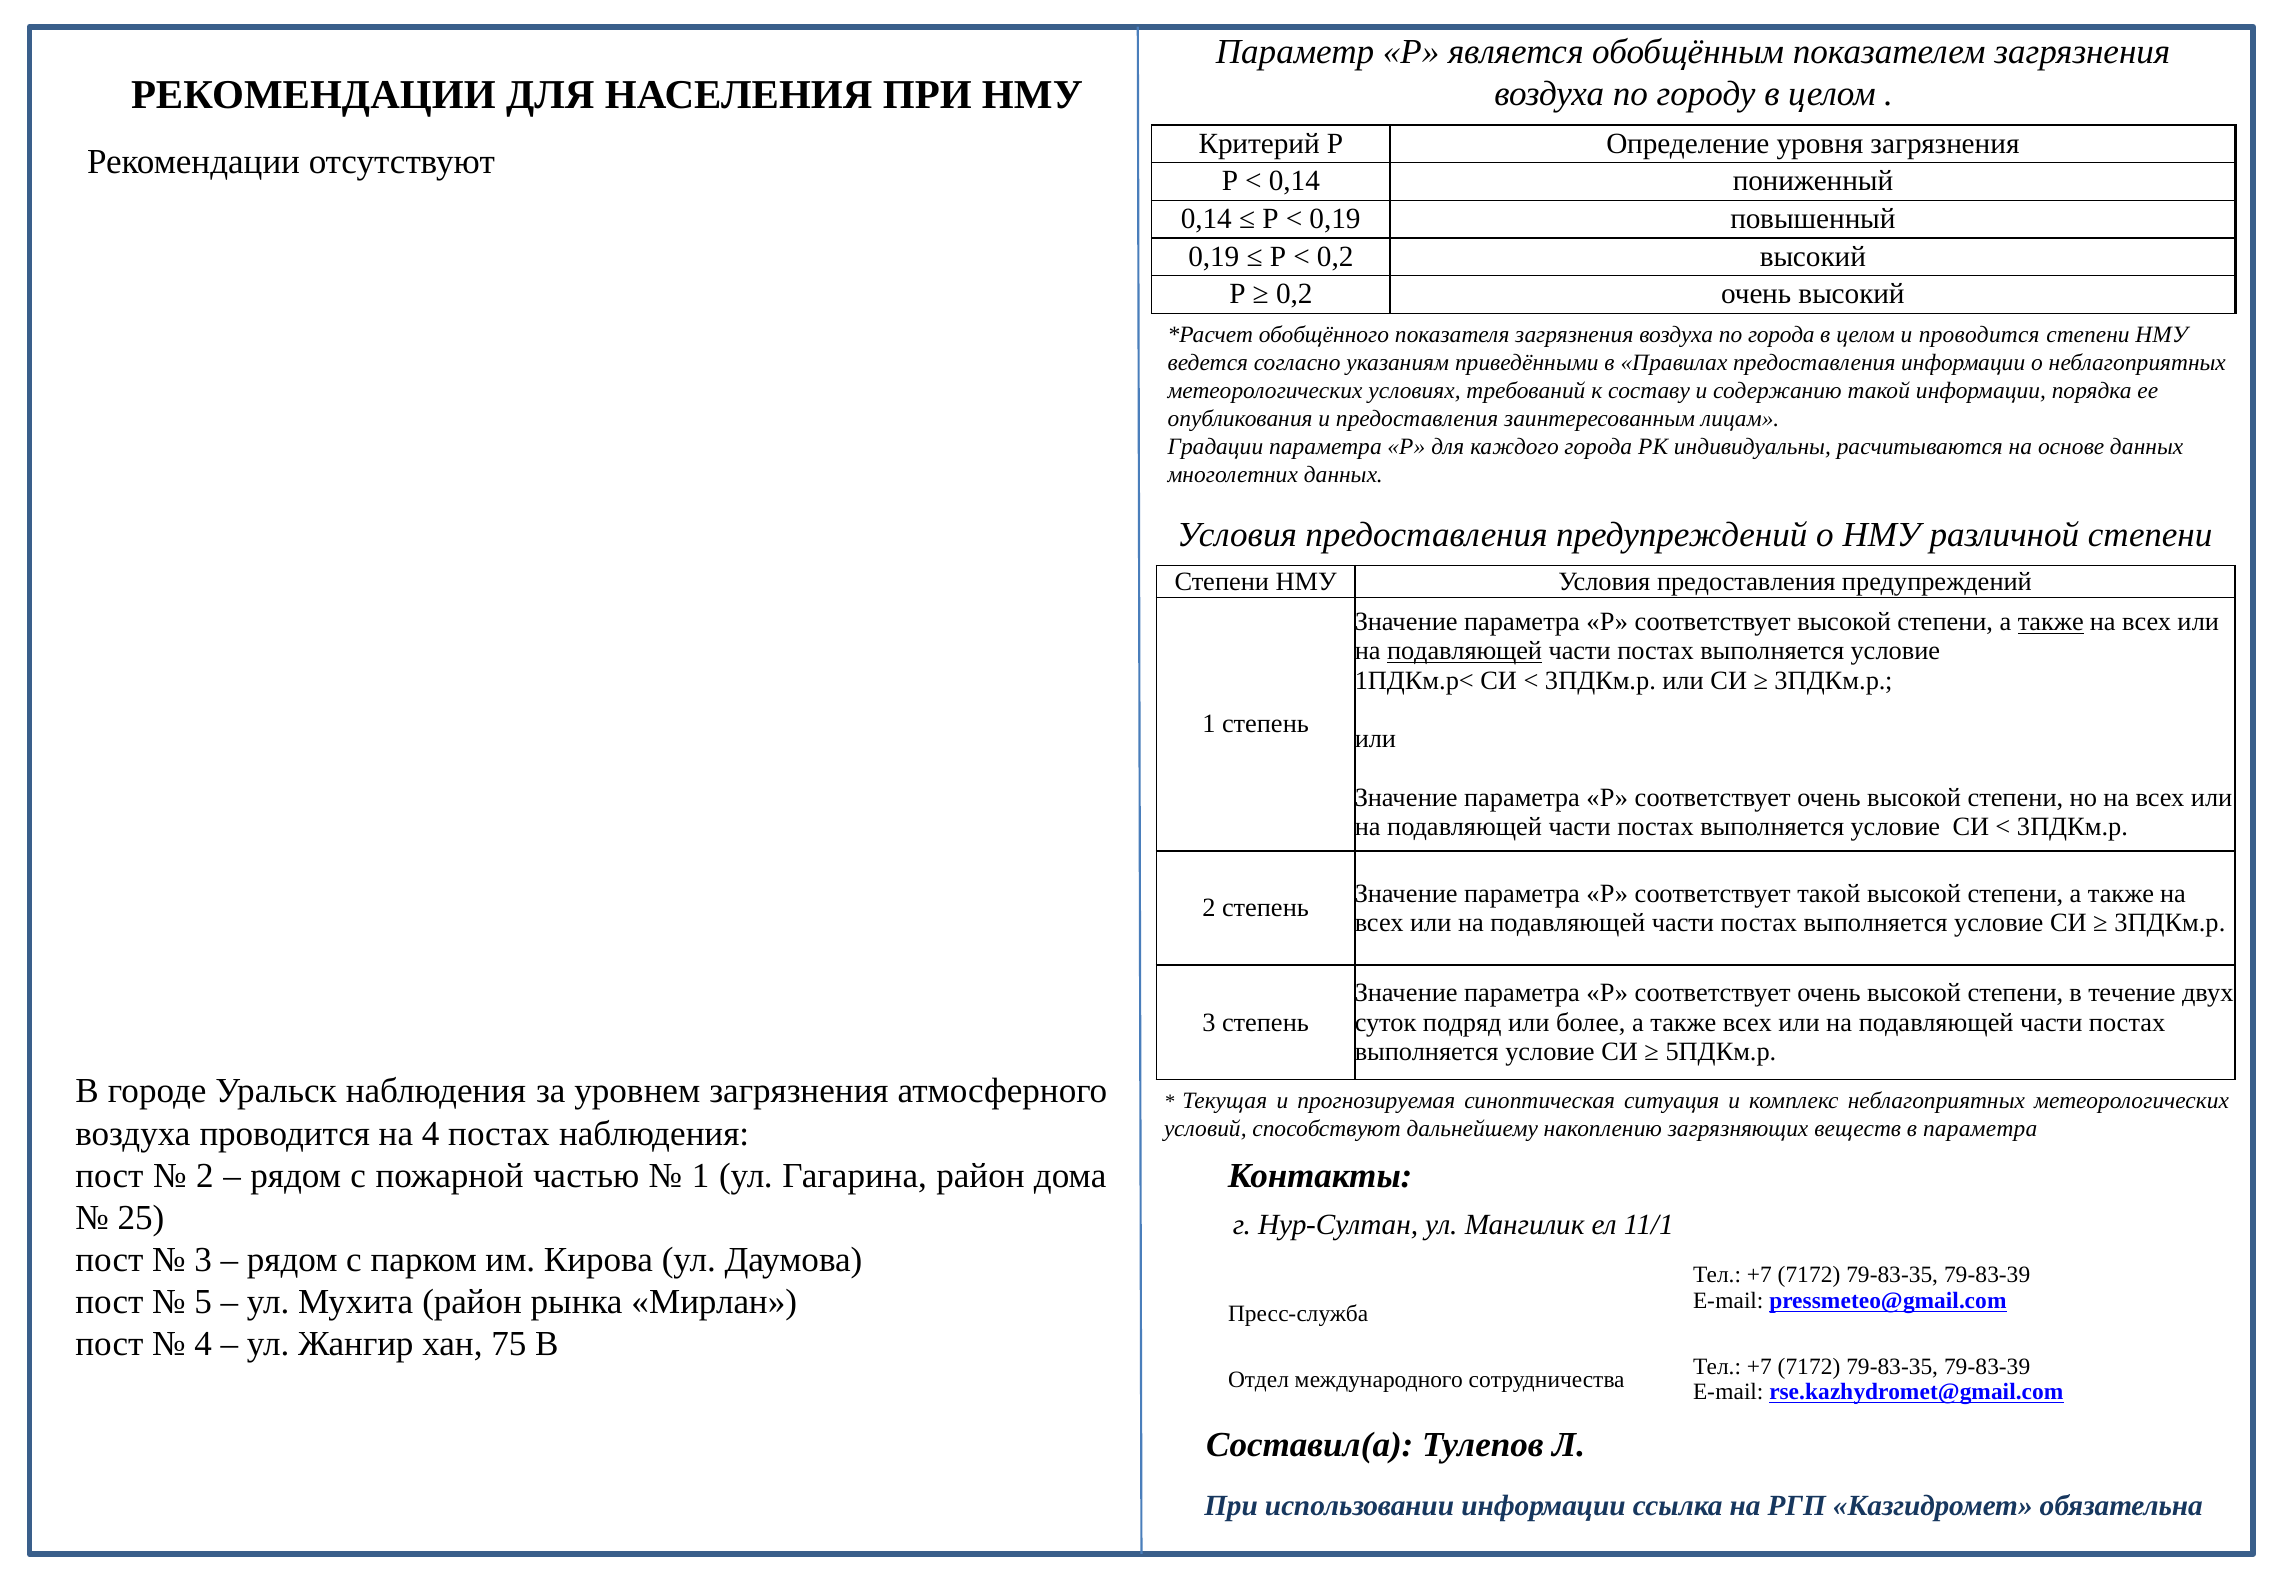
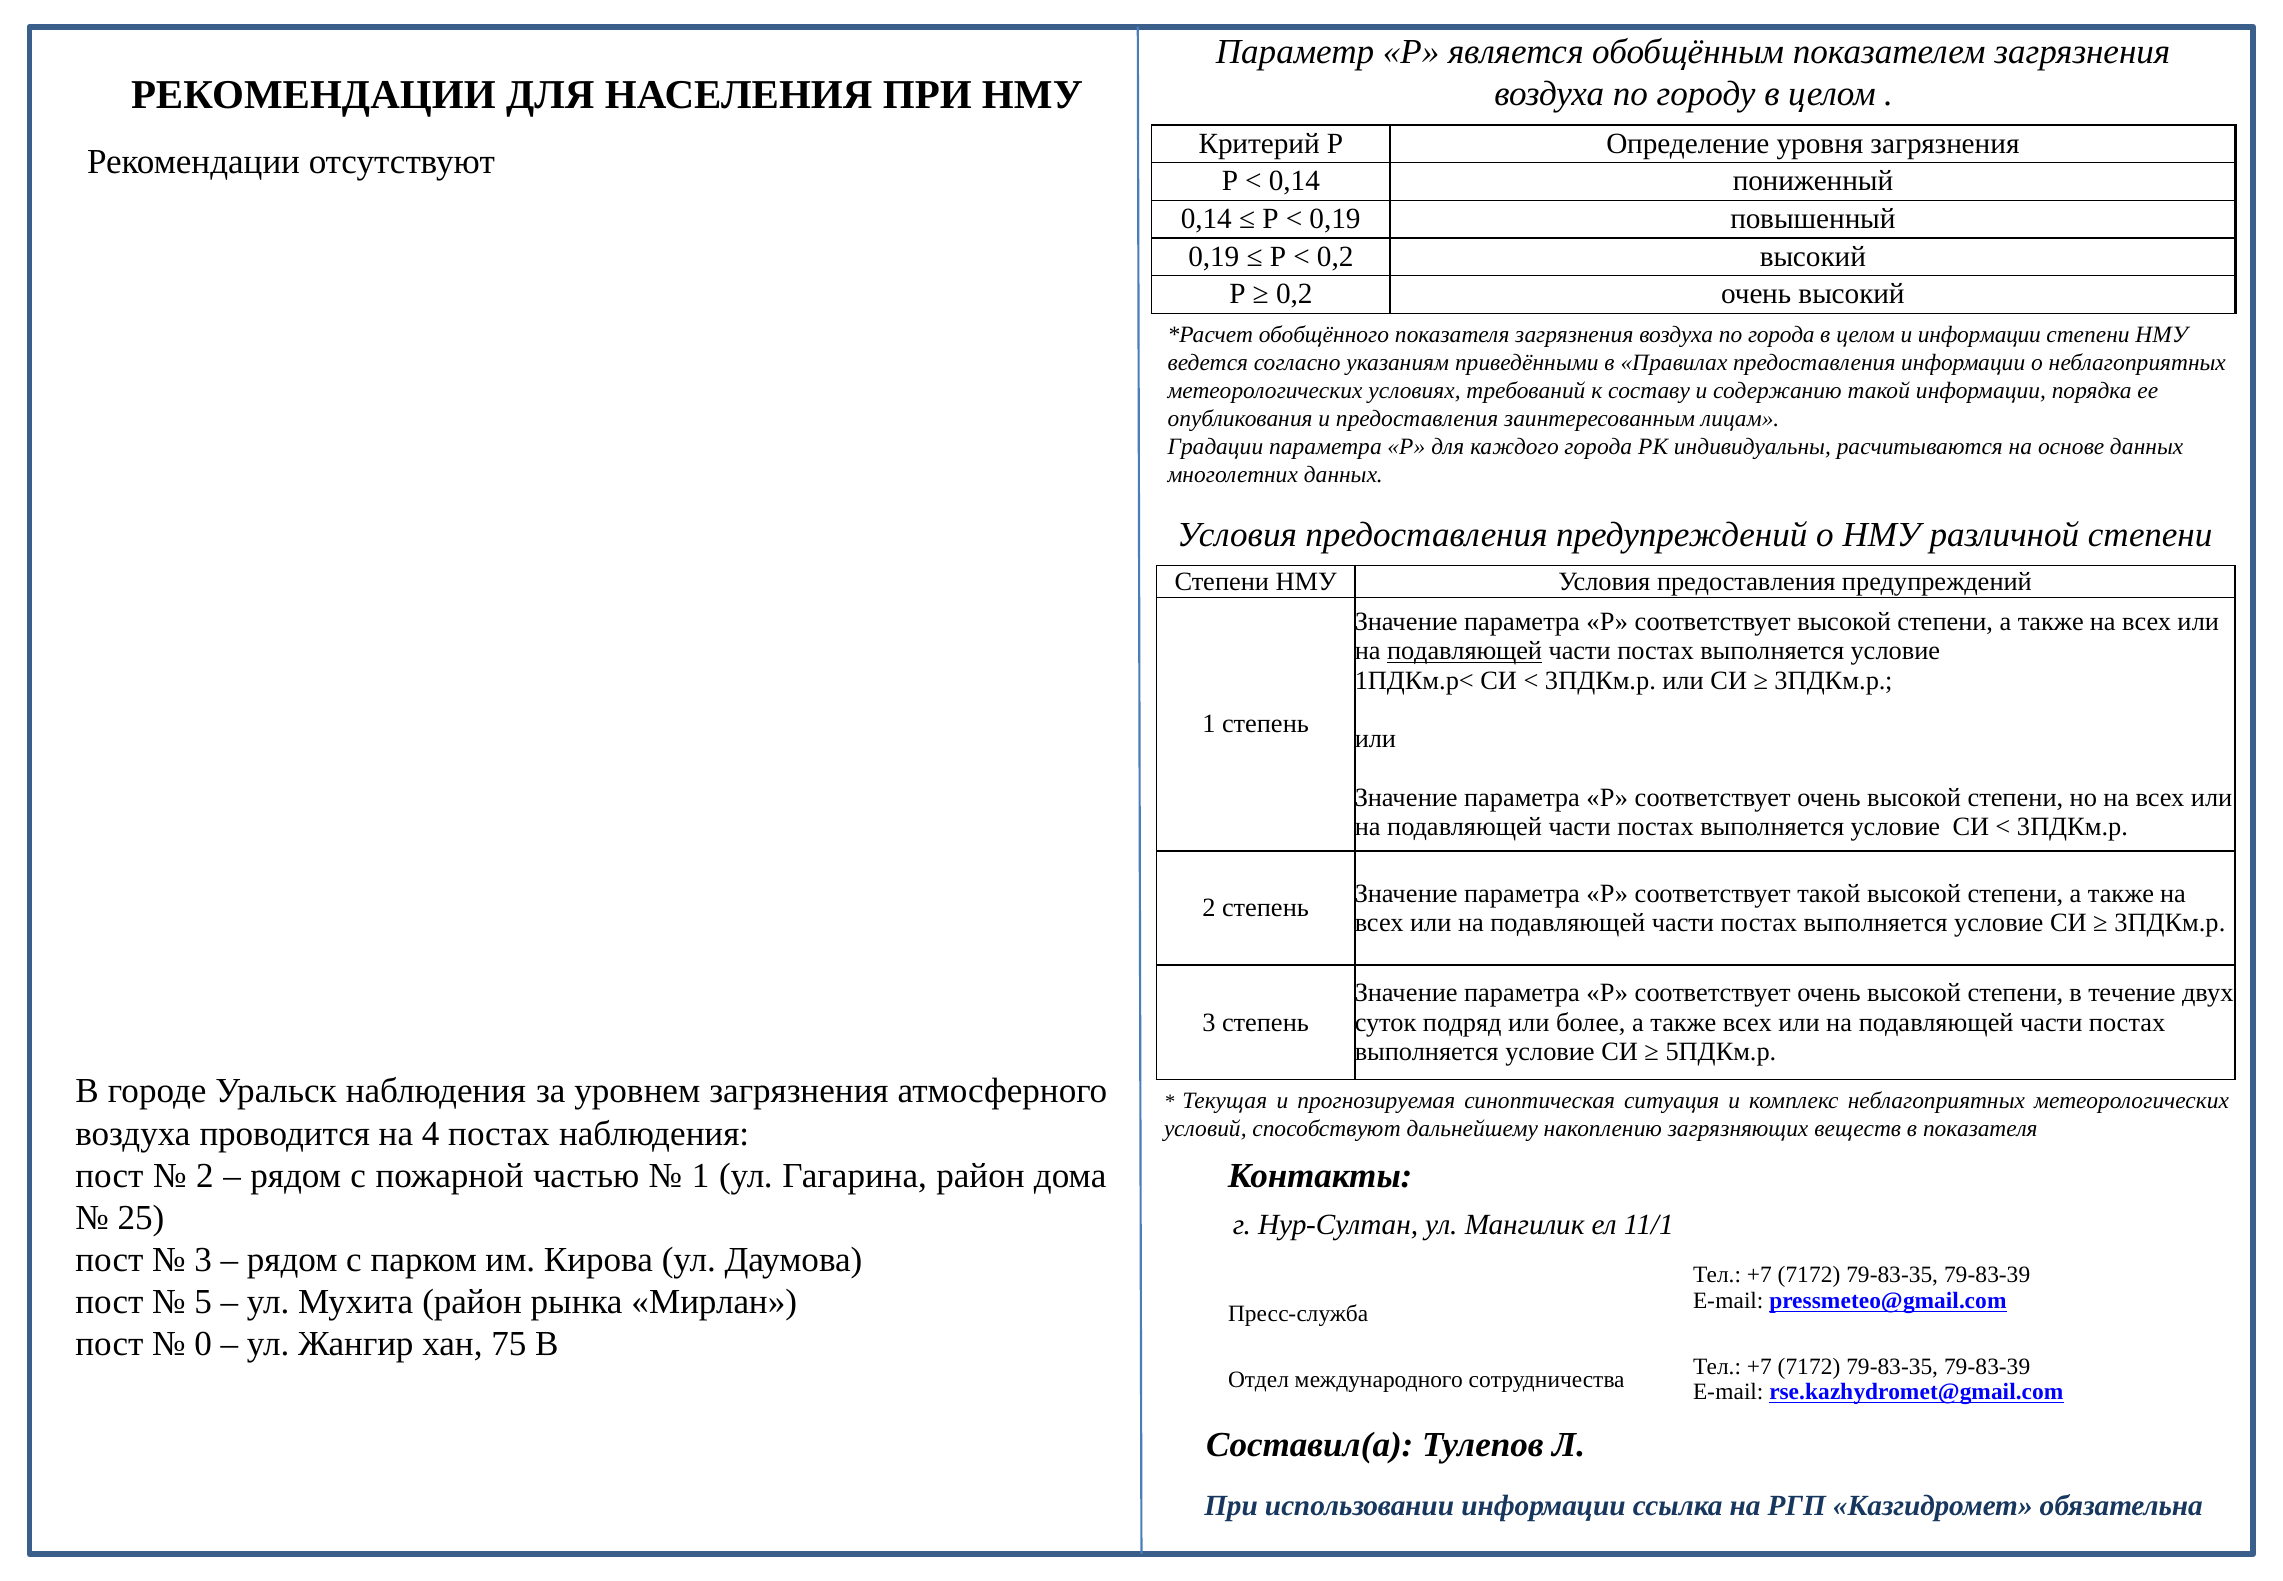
и проводится: проводится -> информации
также at (2051, 622) underline: present -> none
в параметра: параметра -> показателя
4 at (203, 1344): 4 -> 0
